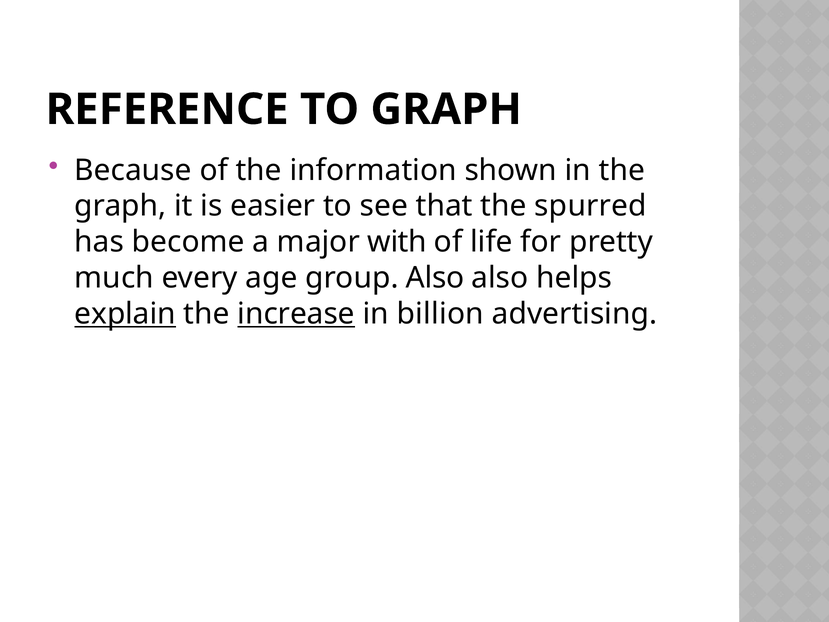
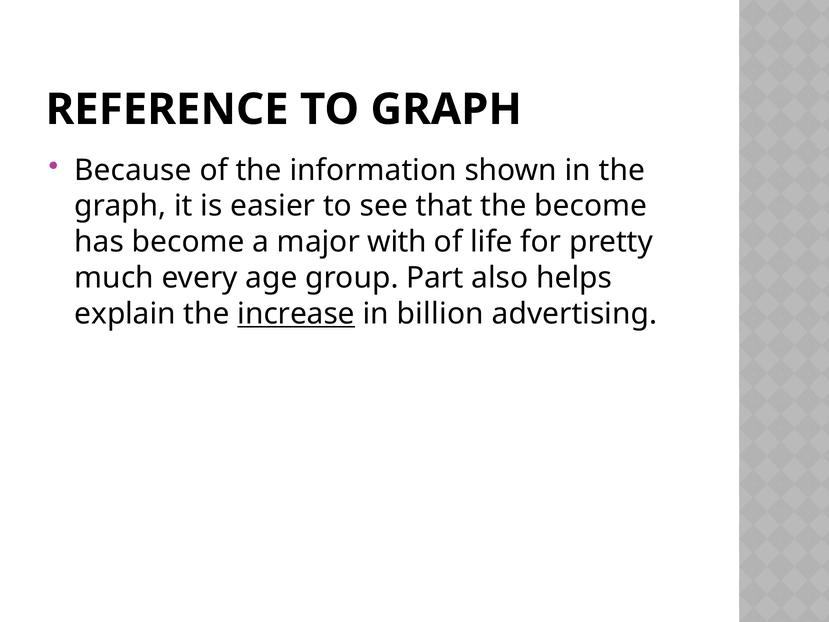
the spurred: spurred -> become
group Also: Also -> Part
explain underline: present -> none
